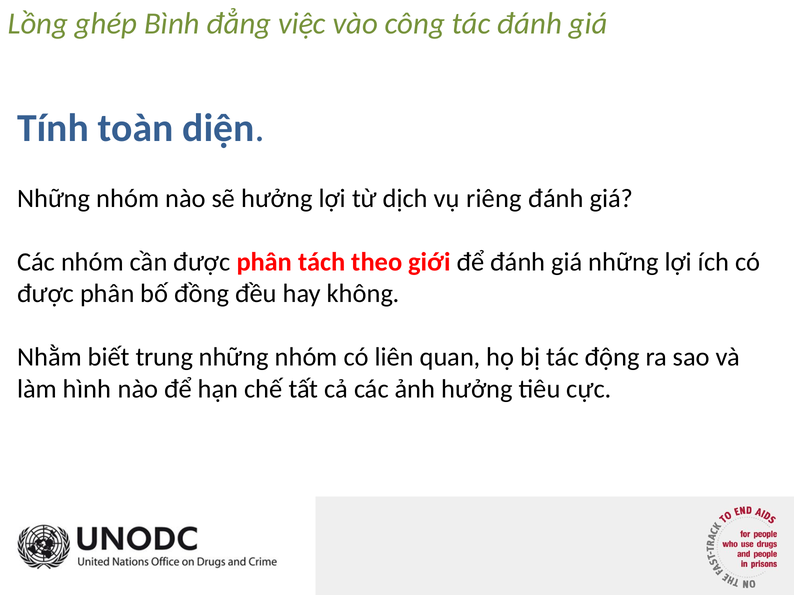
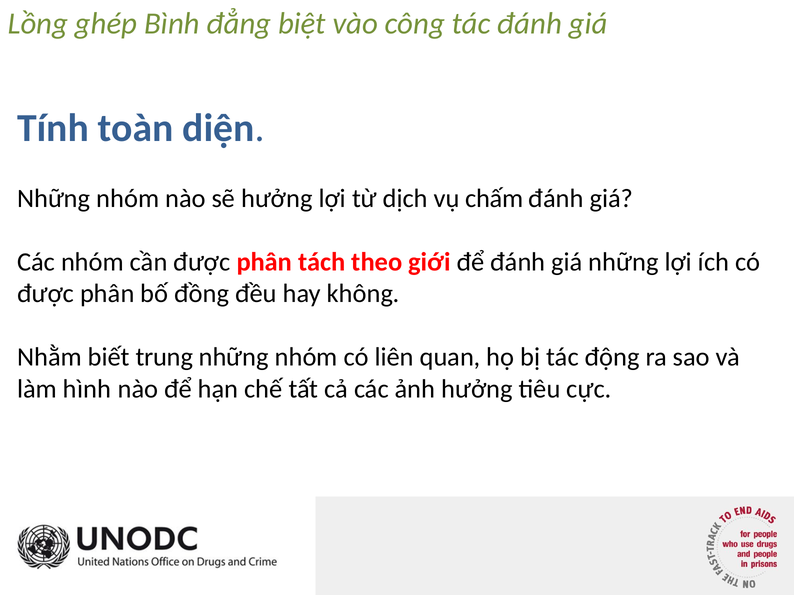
việc: việc -> biệt
riêng: riêng -> chấm
